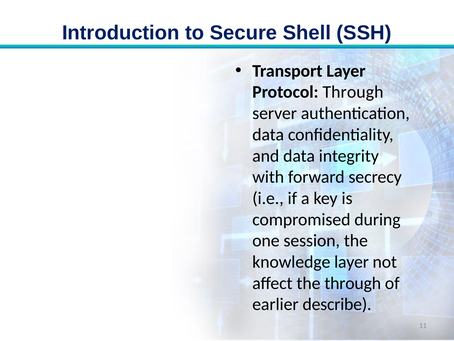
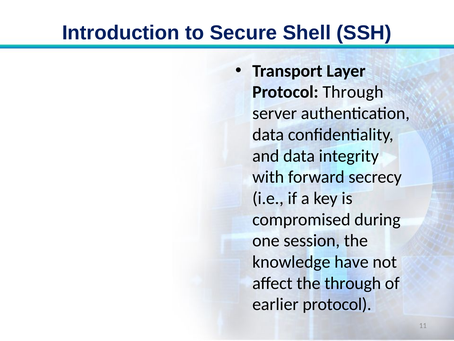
knowledge layer: layer -> have
earlier describe: describe -> protocol
